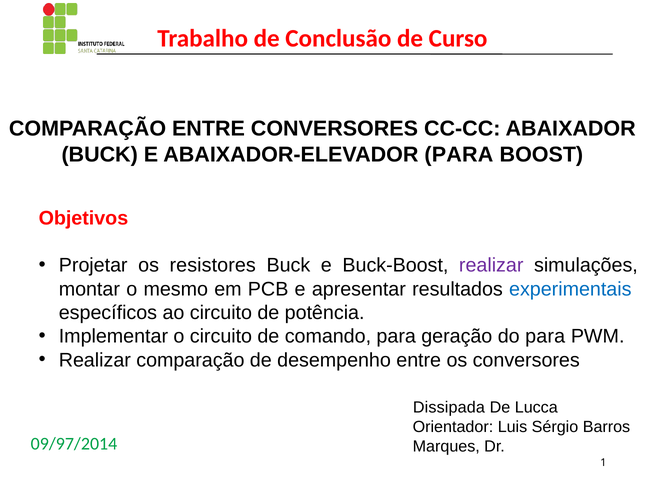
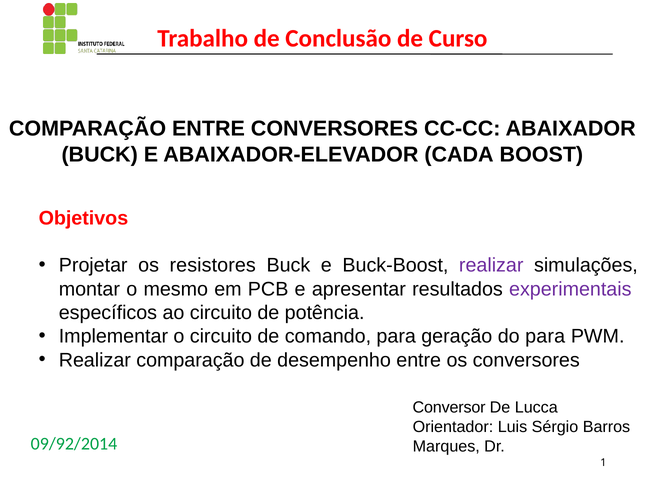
ABAIXADOR-ELEVADOR PARA: PARA -> CADA
experimentais colour: blue -> purple
Dissipada: Dissipada -> Conversor
09/97/2014: 09/97/2014 -> 09/92/2014
